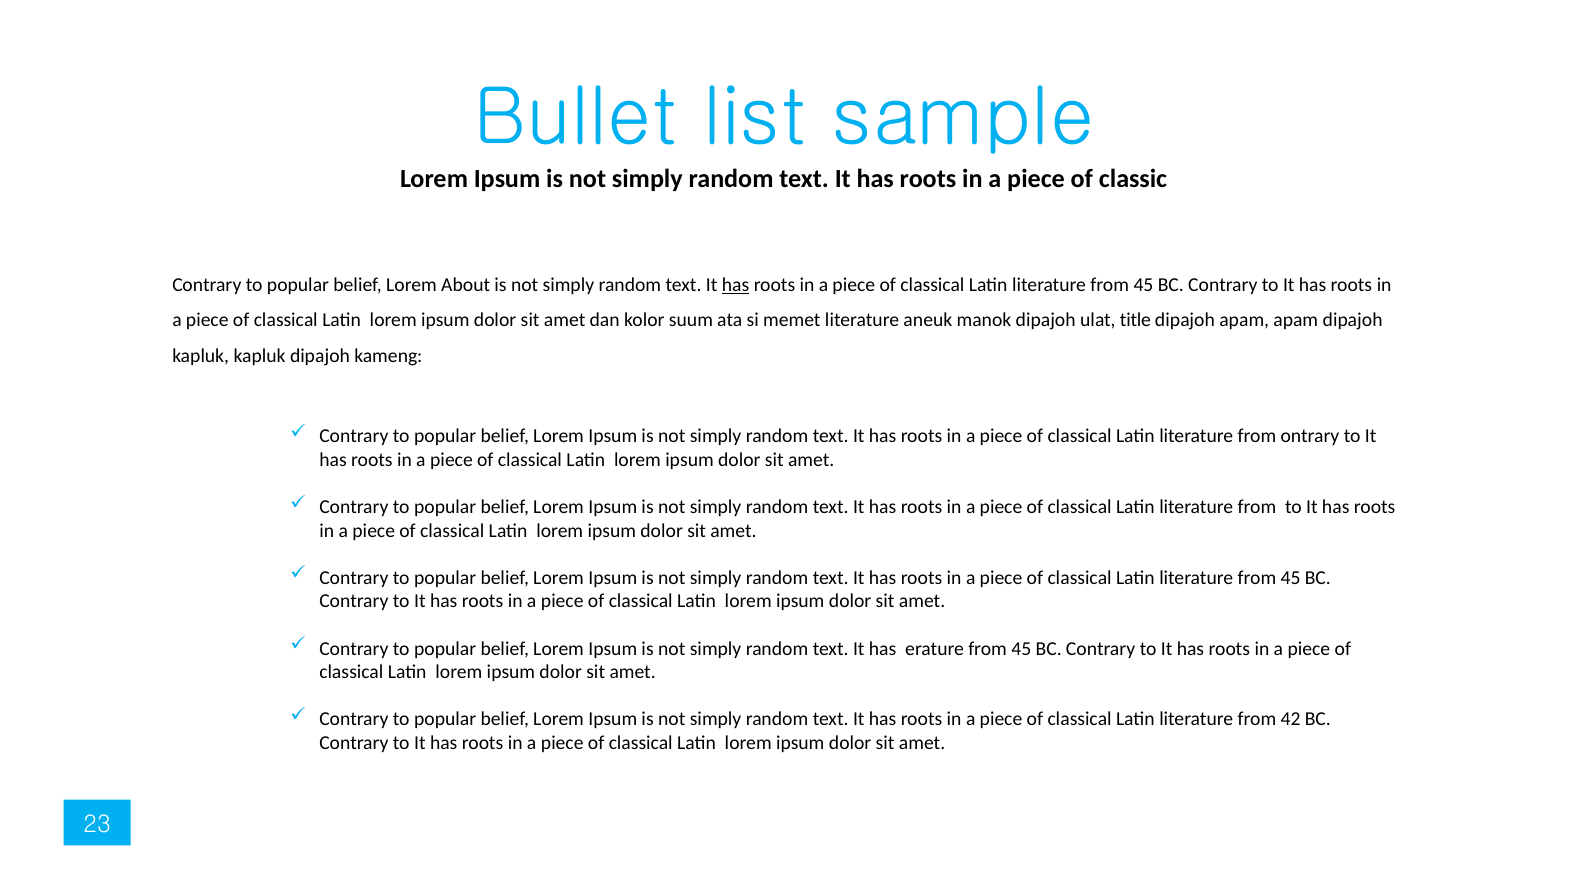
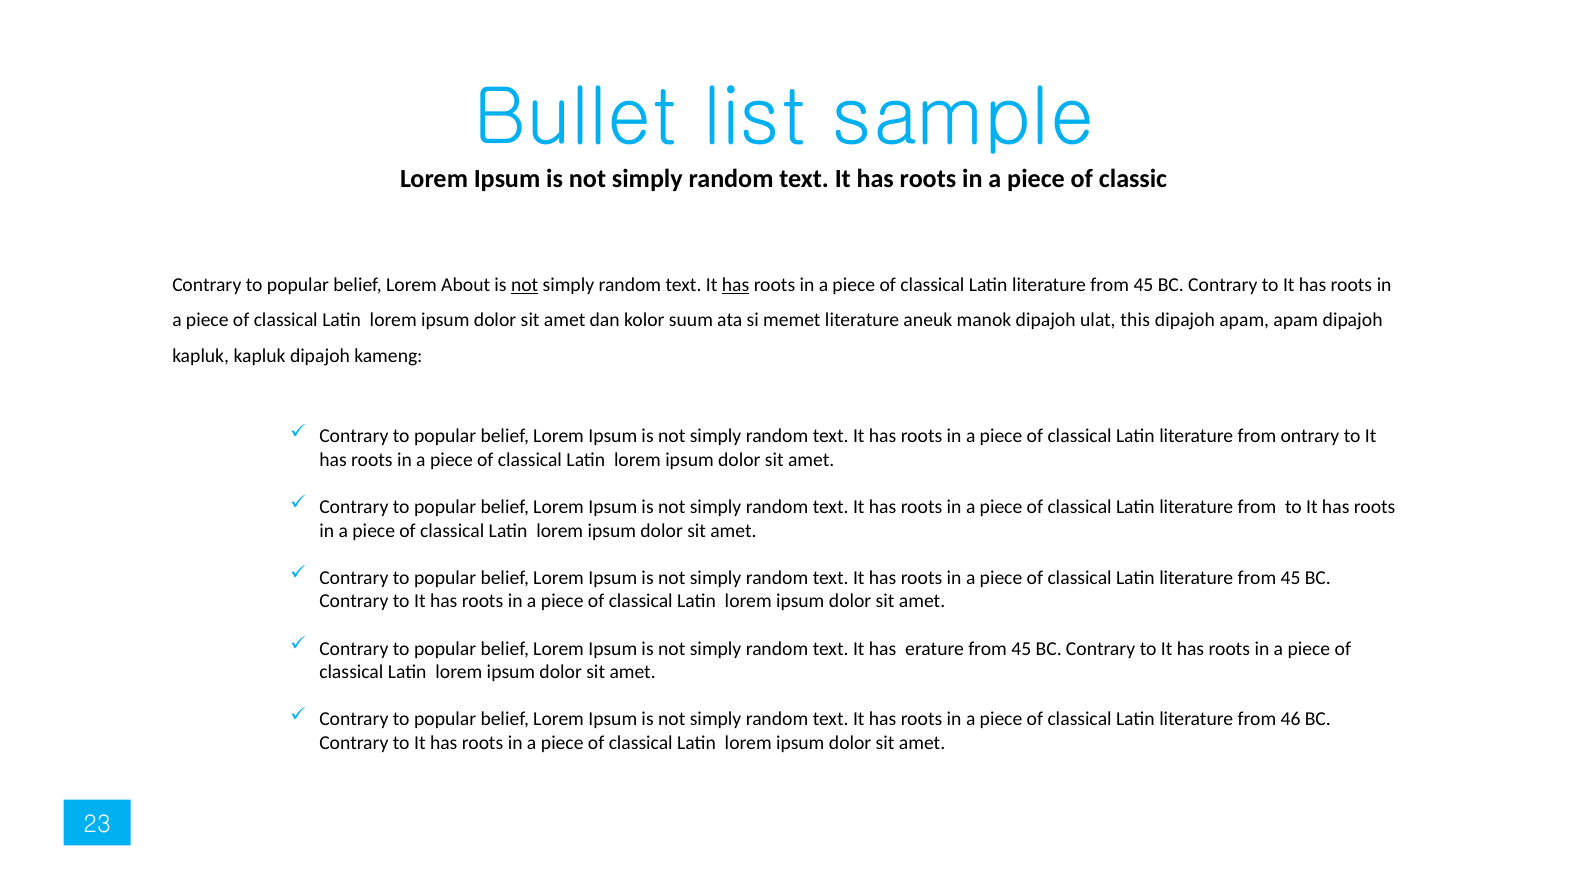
not at (525, 285) underline: none -> present
title: title -> this
42: 42 -> 46
